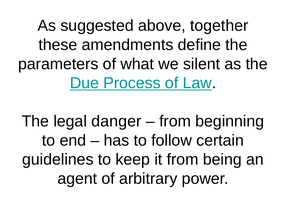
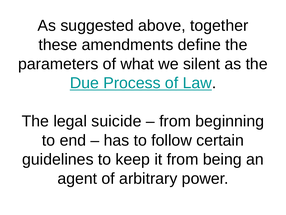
danger: danger -> suicide
